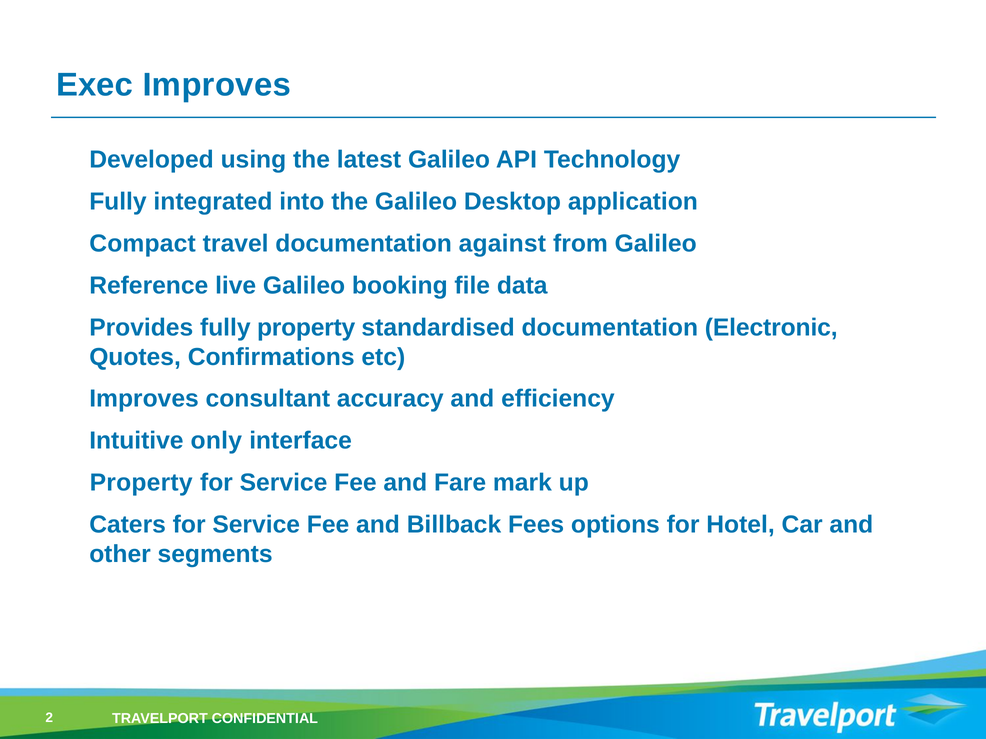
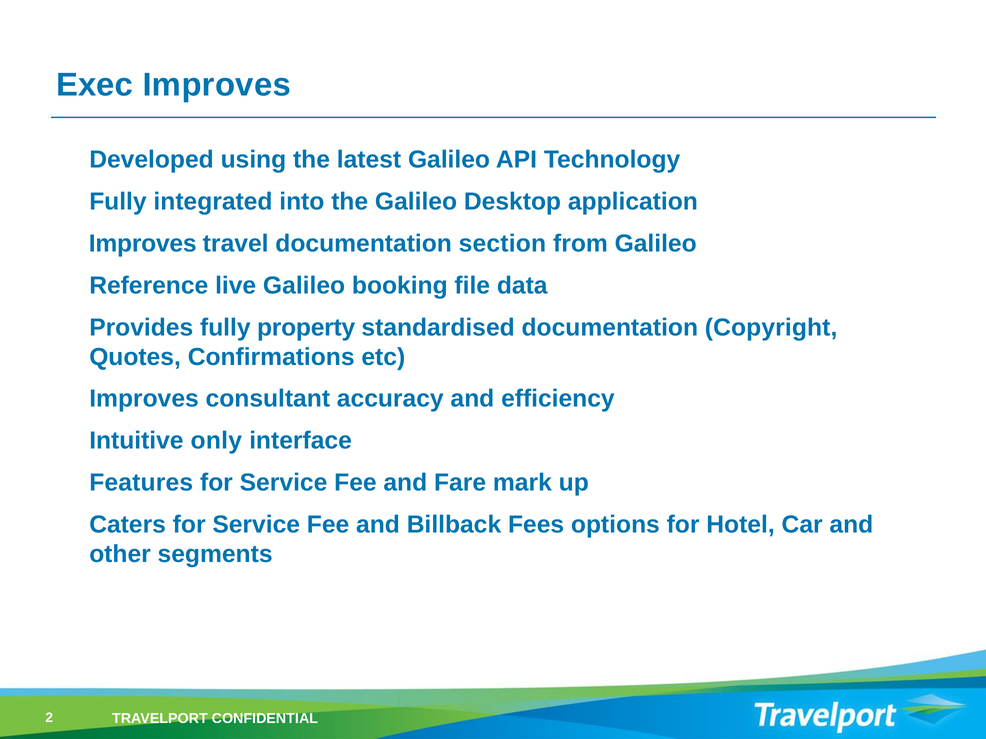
Compact at (143, 244): Compact -> Improves
against: against -> section
Electronic: Electronic -> Copyright
Property at (141, 483): Property -> Features
